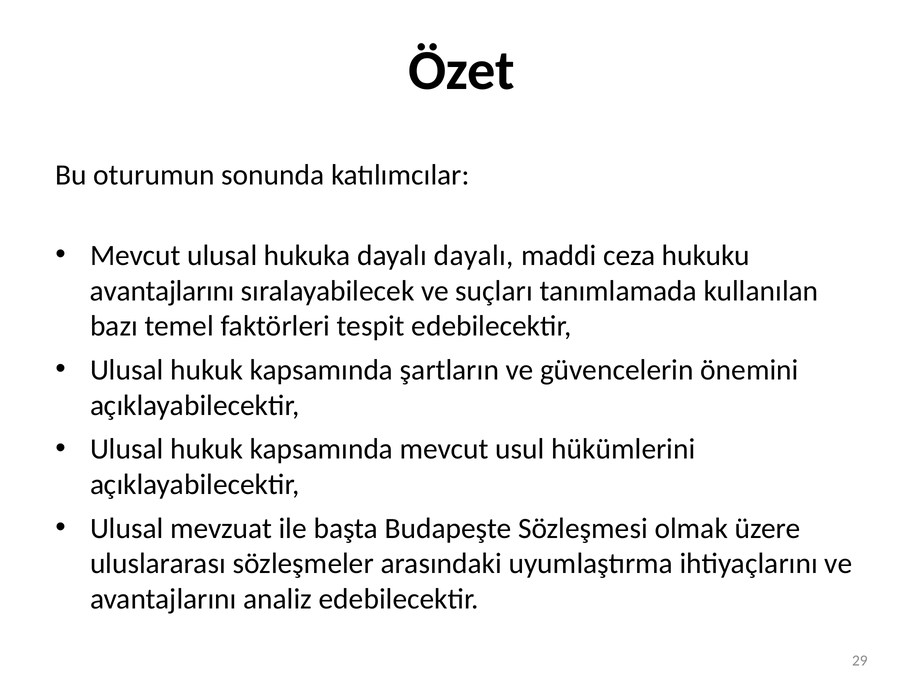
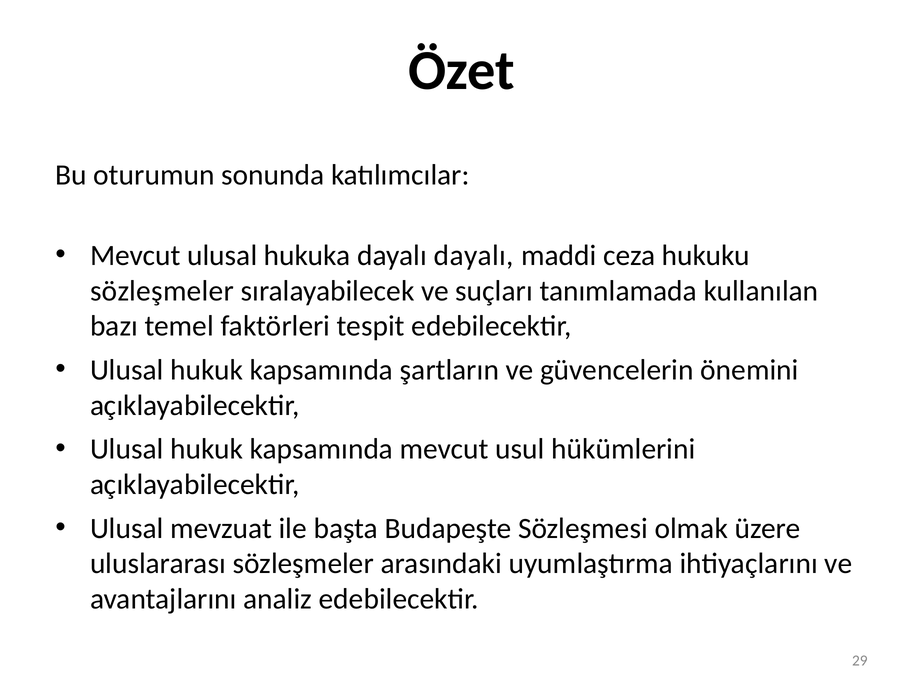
avantajlarını at (162, 291): avantajlarını -> sözleşmeler
